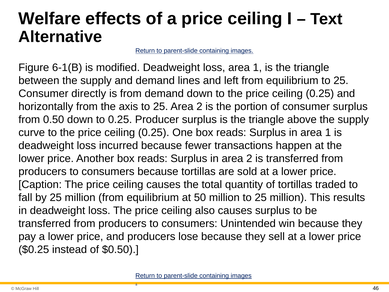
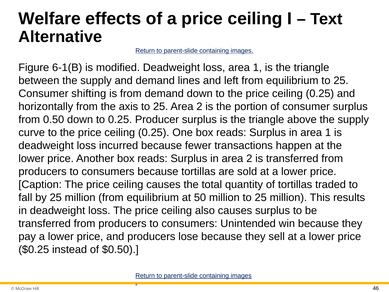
directly: directly -> shifting
